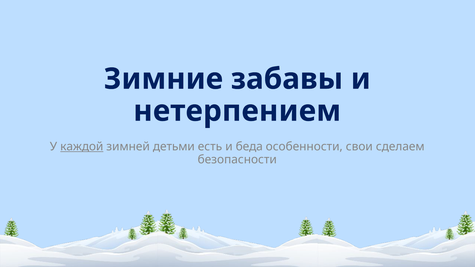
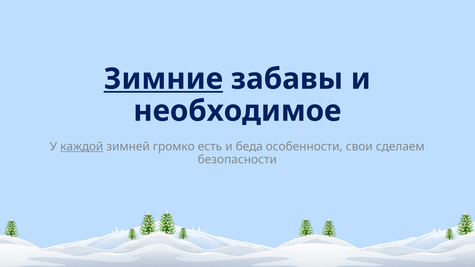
Зимние underline: none -> present
нетерпением: нетерпением -> необходимое
детьми: детьми -> громко
